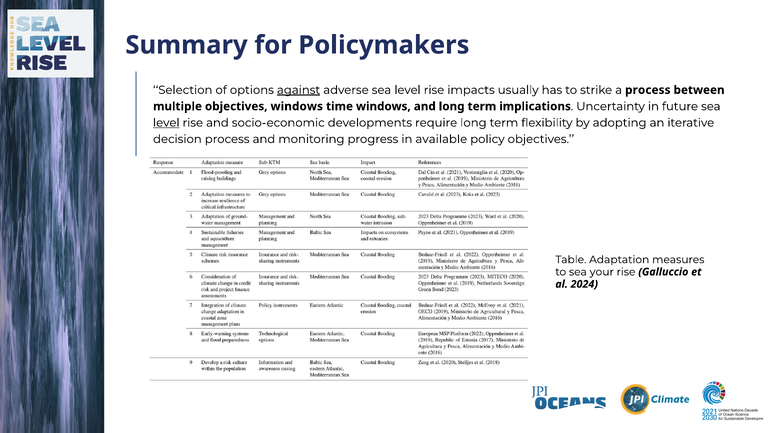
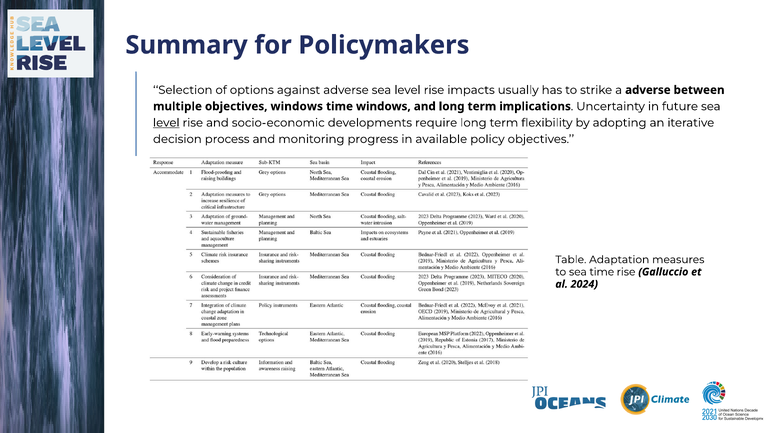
against underline: present -> none
a process: process -> adverse
sea your: your -> time
